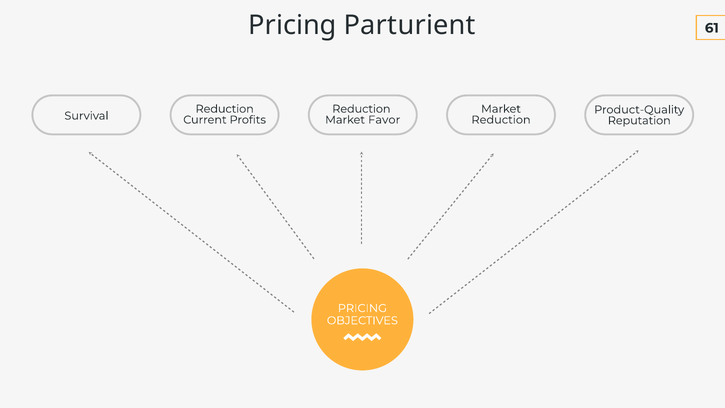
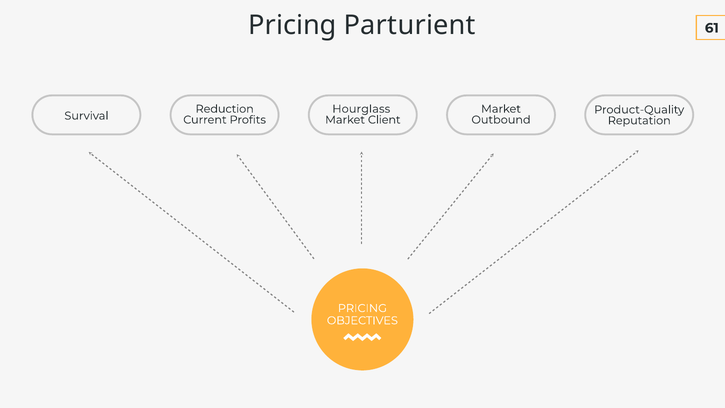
Reduction at (361, 109): Reduction -> Hourglass
Favor: Favor -> Client
Reduction at (501, 120): Reduction -> Outbound
